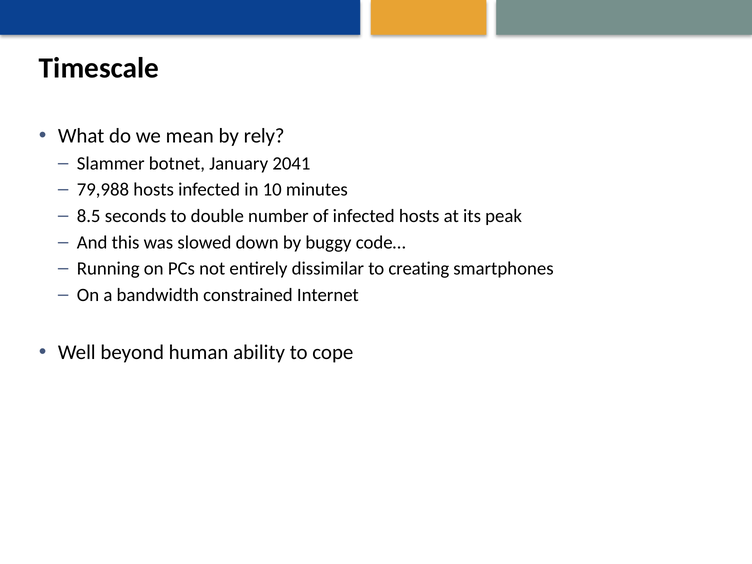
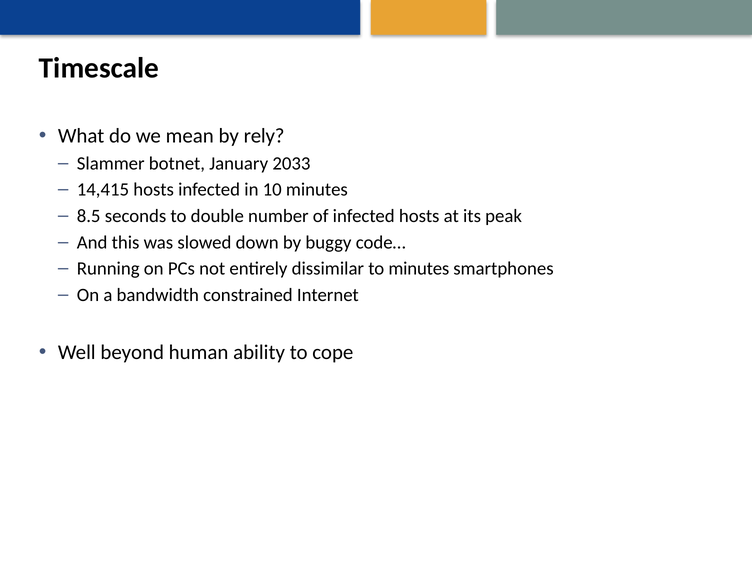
2041: 2041 -> 2033
79,988: 79,988 -> 14,415
to creating: creating -> minutes
